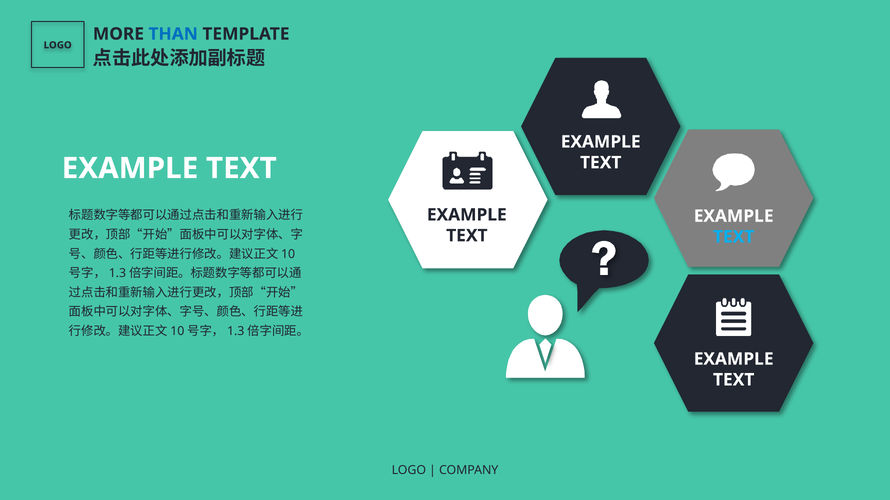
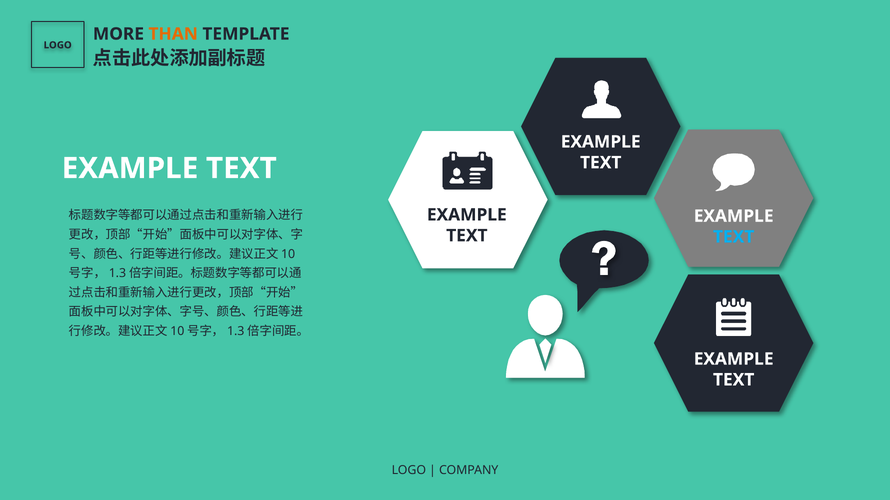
THAN colour: blue -> orange
